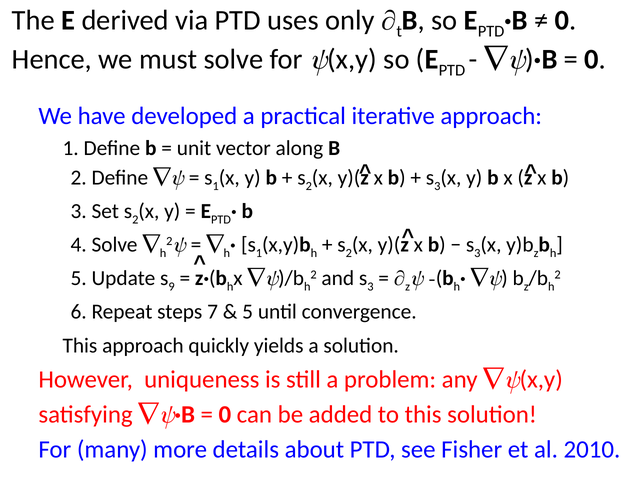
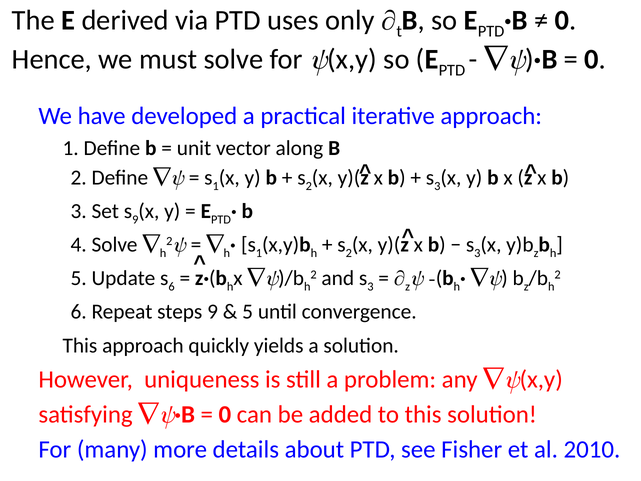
2 at (135, 220): 2 -> 9
9 at (172, 286): 9 -> 6
steps 7: 7 -> 9
